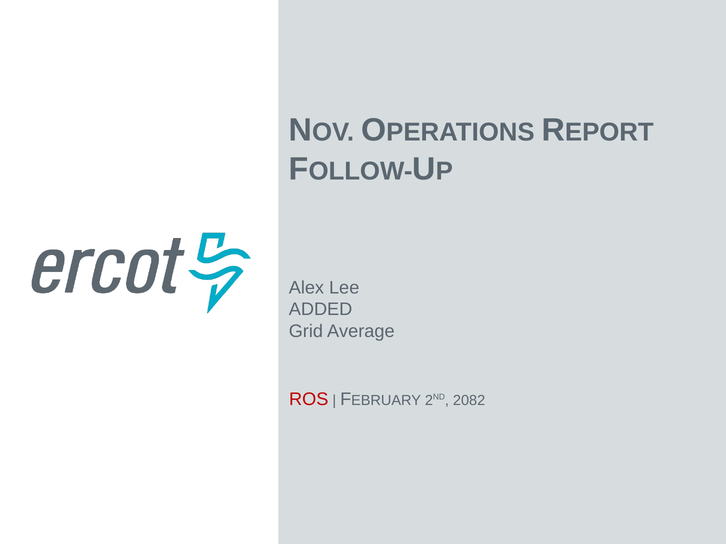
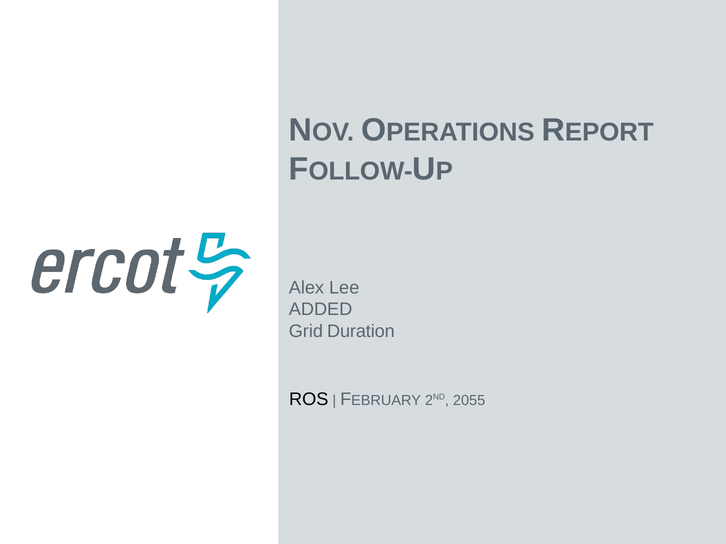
Average: Average -> Duration
ROS colour: red -> black
2082: 2082 -> 2055
